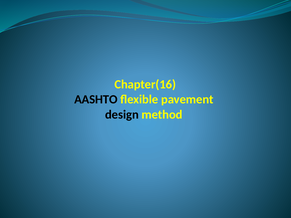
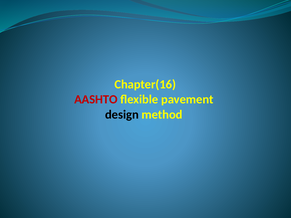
AASHTO colour: black -> red
